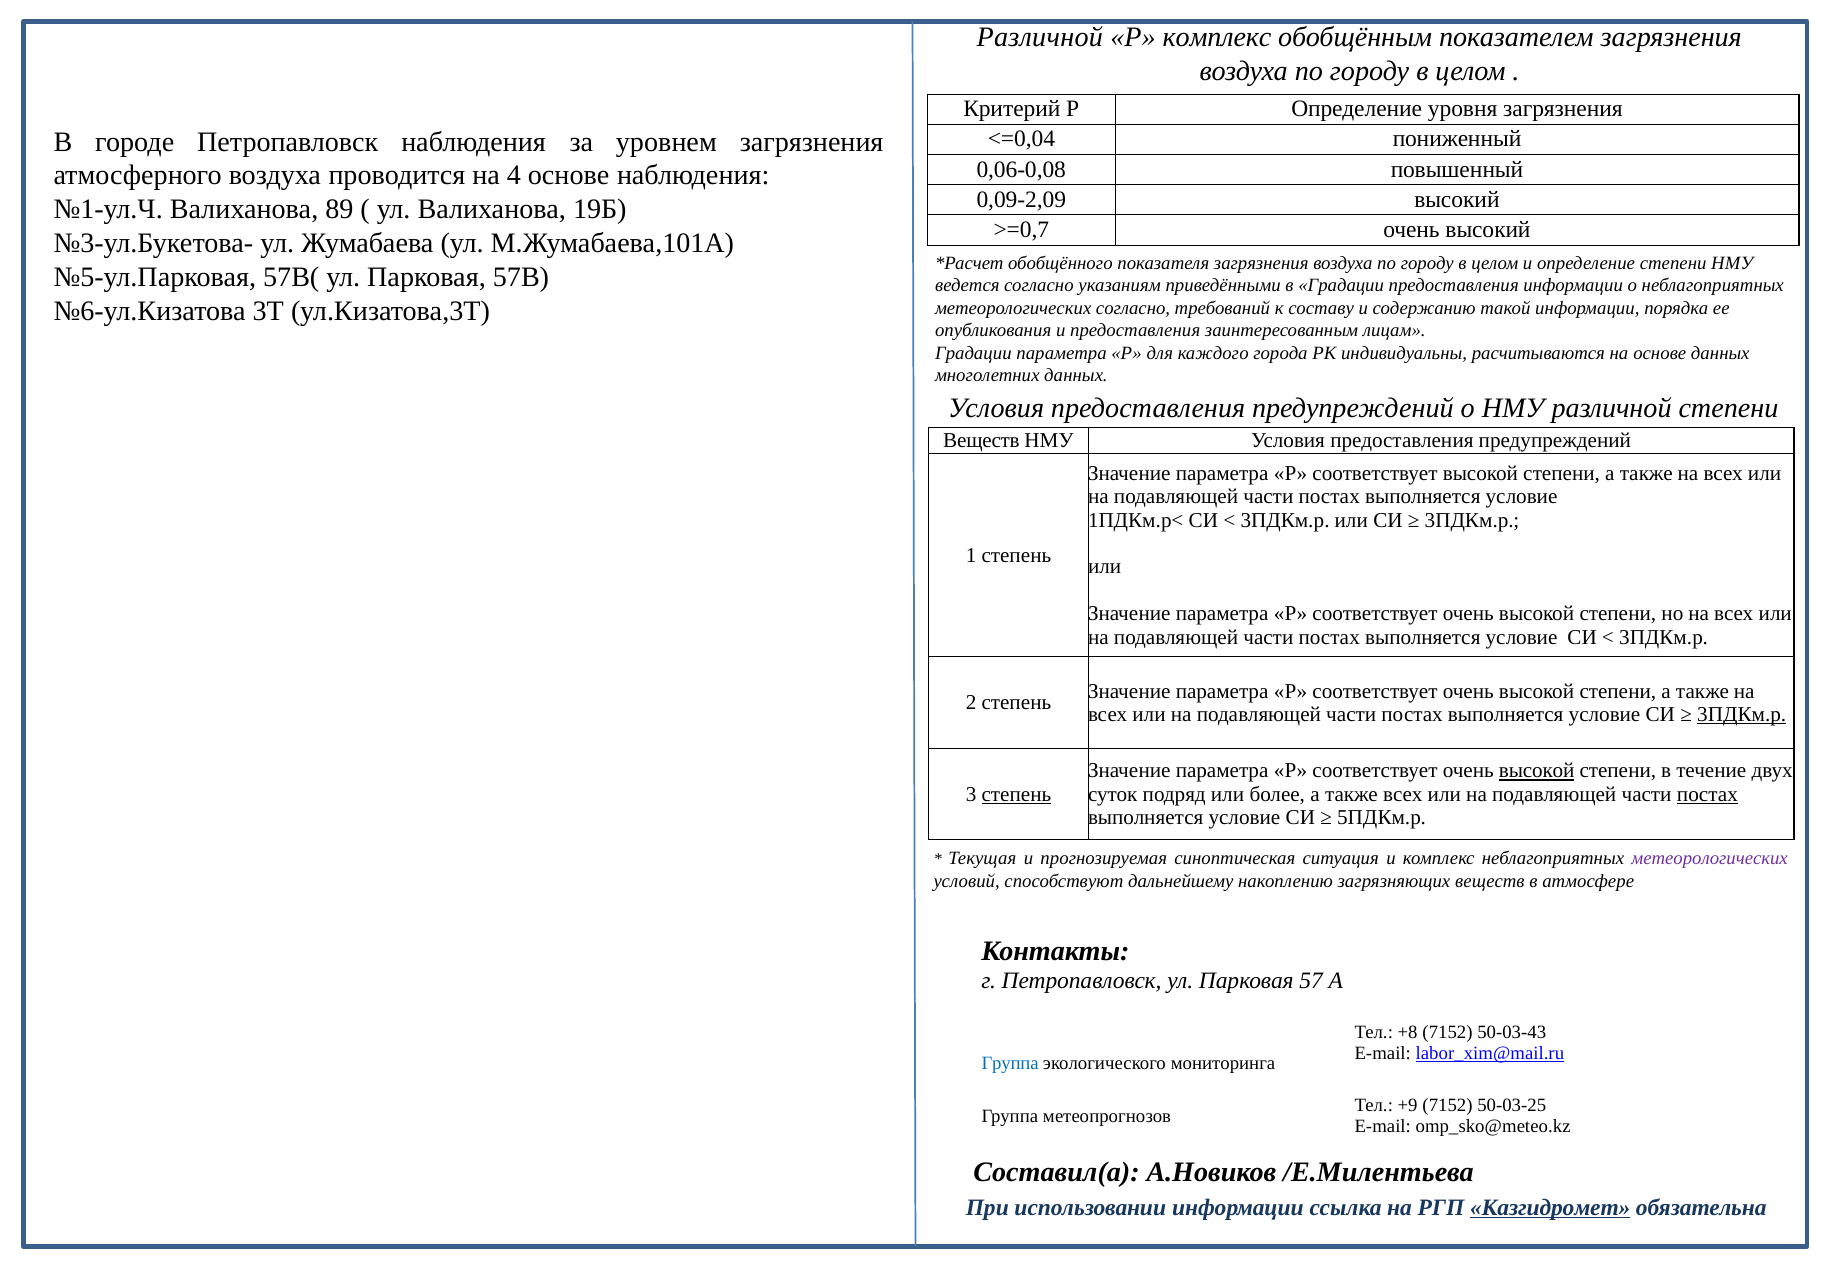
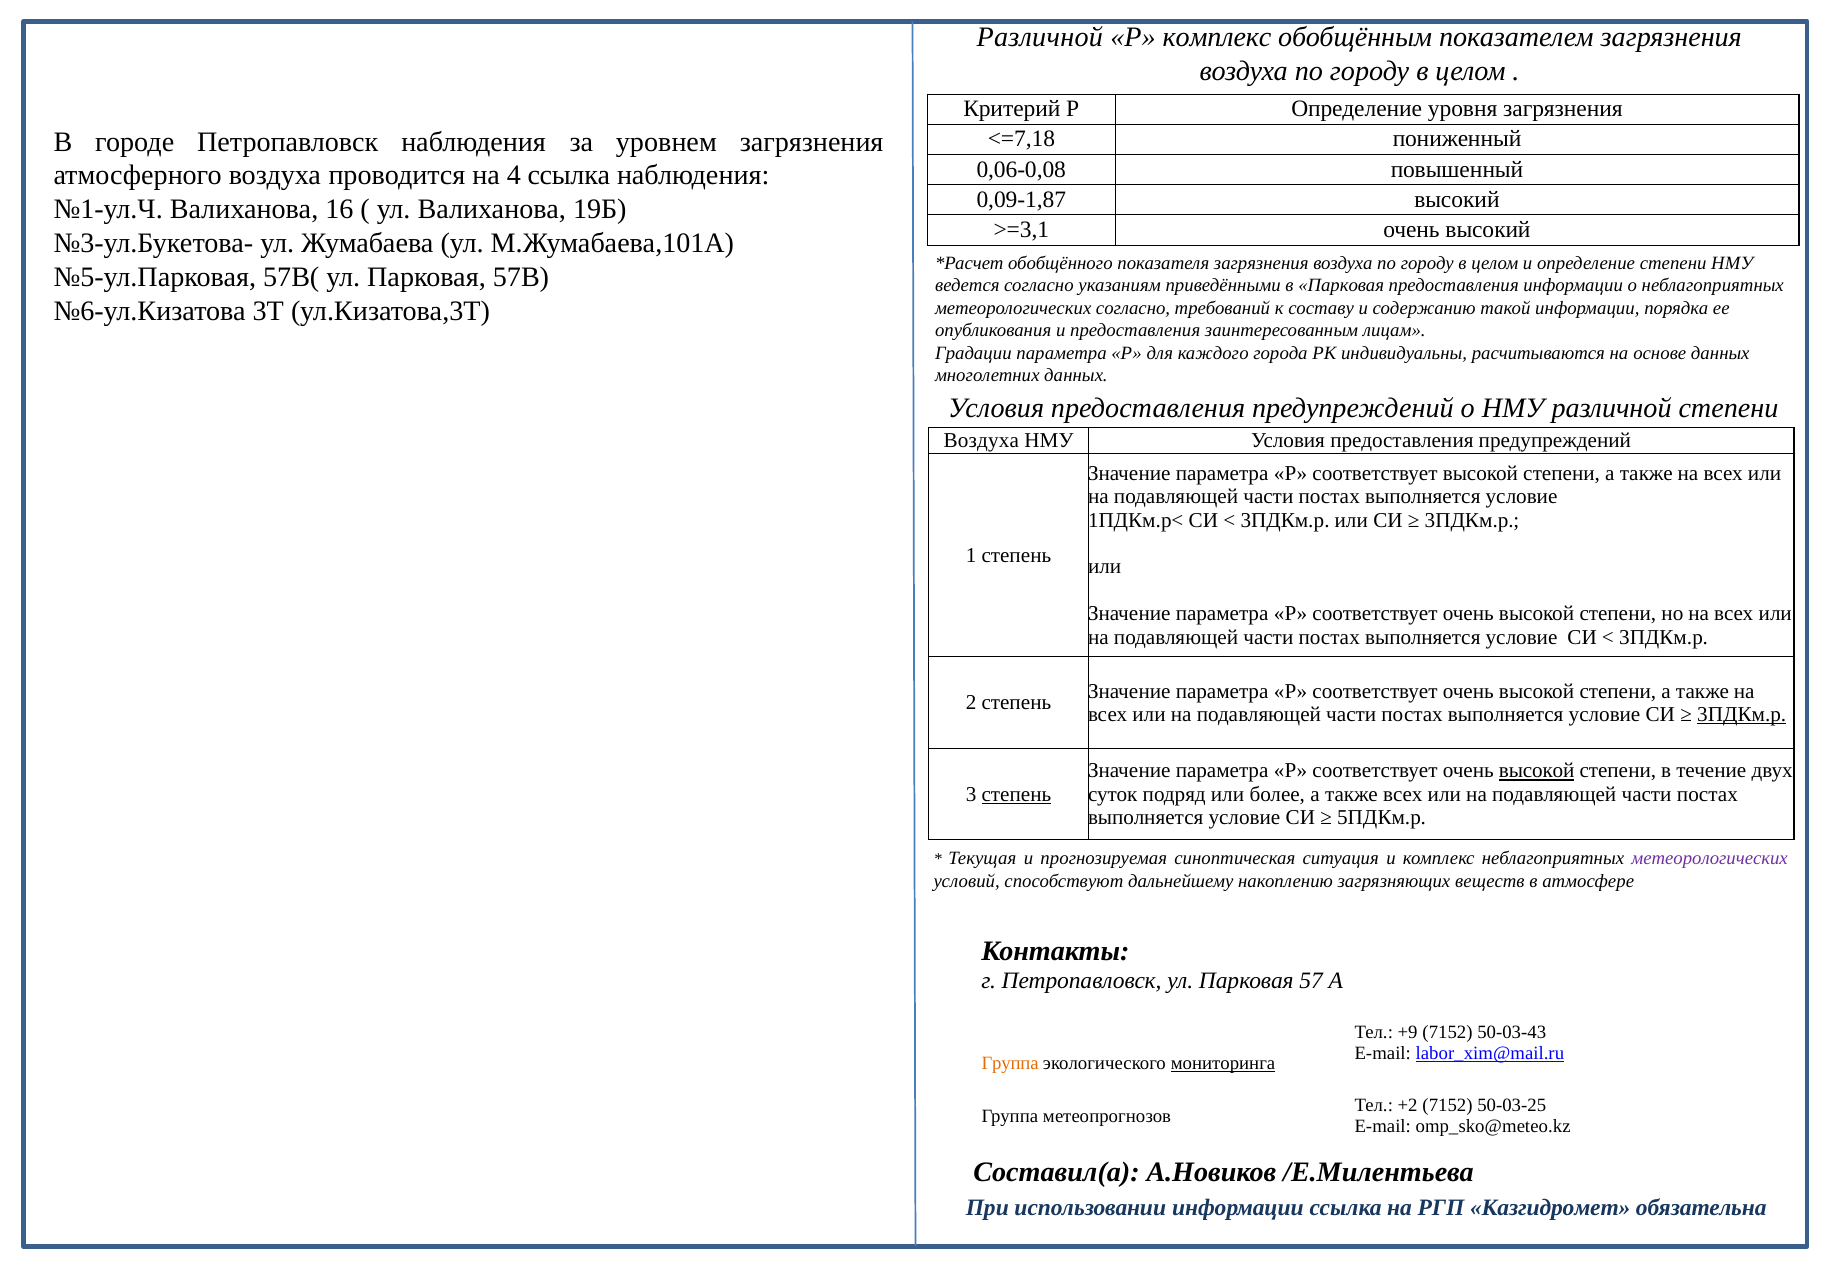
<=0,04: <=0,04 -> <=7,18
4 основе: основе -> ссылка
0,09-2,09: 0,09-2,09 -> 0,09-1,87
89: 89 -> 16
>=0,7: >=0,7 -> >=3,1
в Градации: Градации -> Парковая
Веществ at (981, 441): Веществ -> Воздуха
постах at (1707, 794) underline: present -> none
+8: +8 -> +9
Группа at (1010, 1063) colour: blue -> orange
мониторинга underline: none -> present
+9: +9 -> +2
Казгидромет underline: present -> none
